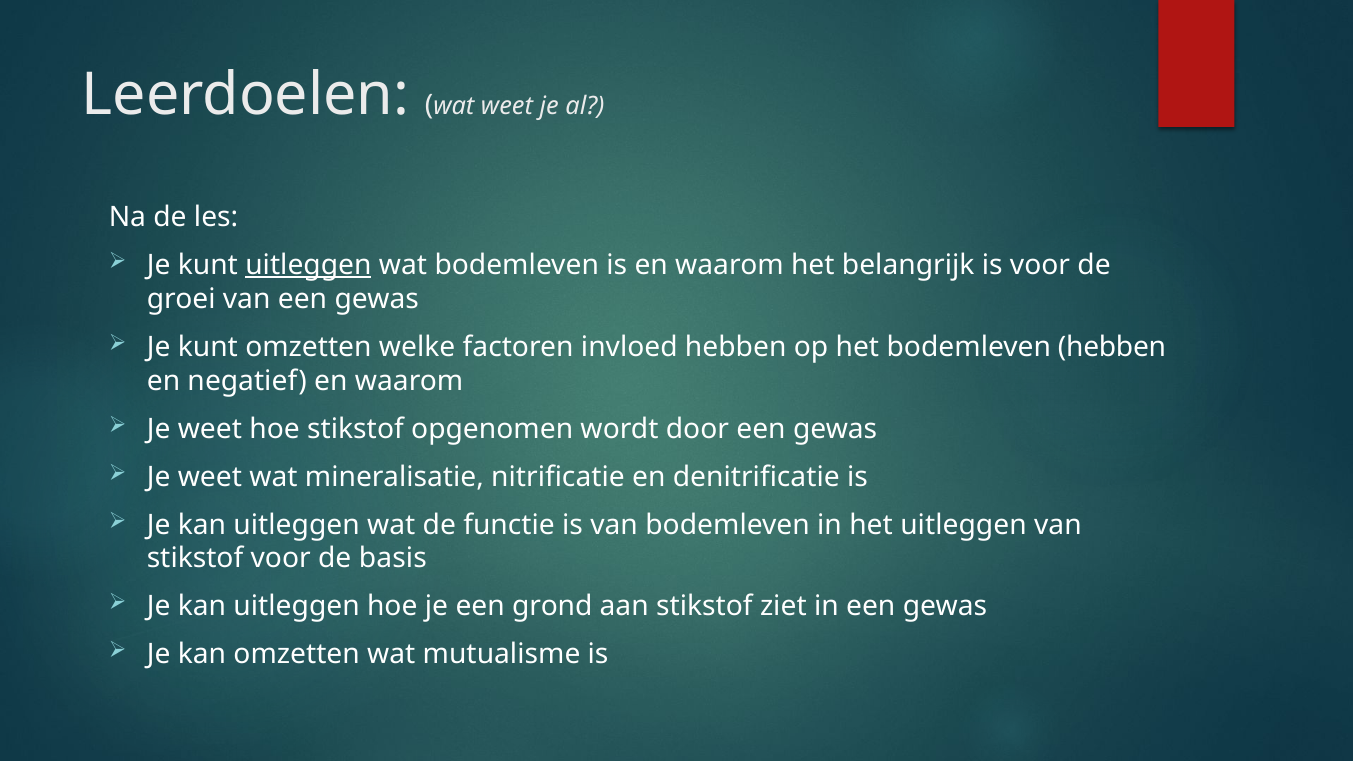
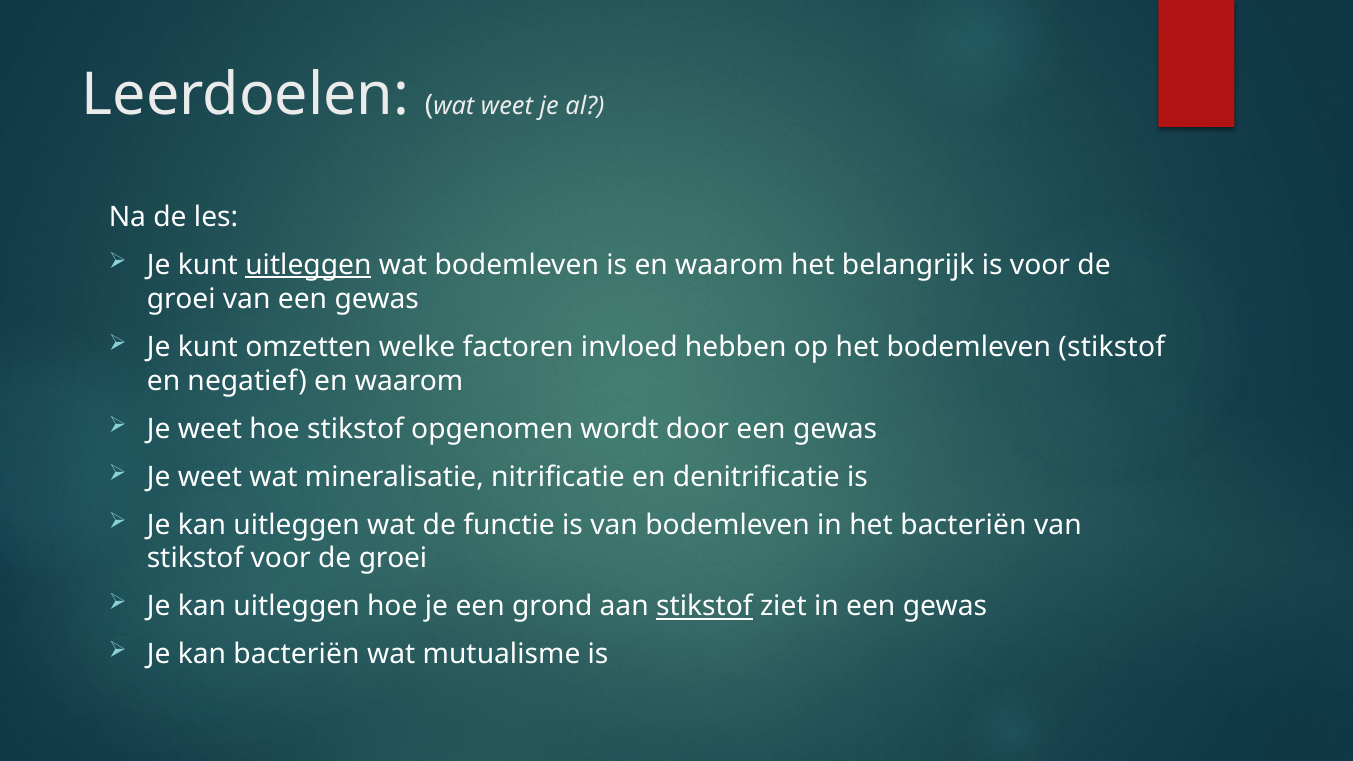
bodemleven hebben: hebben -> stikstof
het uitleggen: uitleggen -> bacteriën
stikstof voor de basis: basis -> groei
stikstof at (704, 607) underline: none -> present
kan omzetten: omzetten -> bacteriën
